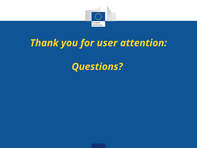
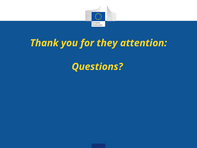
user: user -> they
